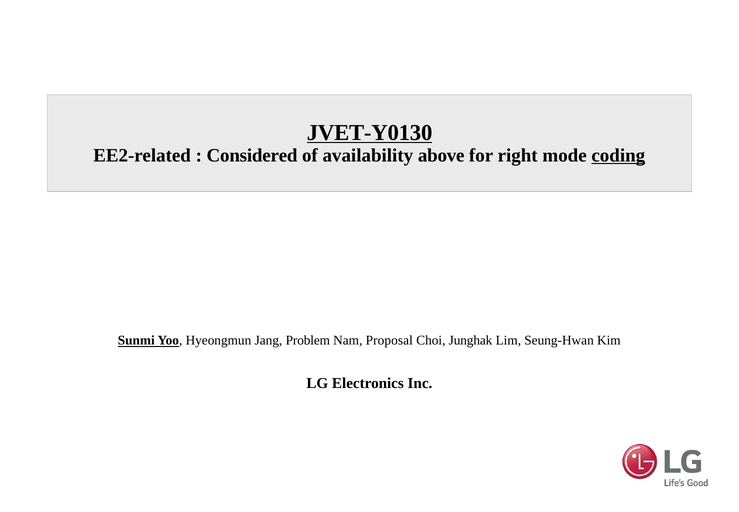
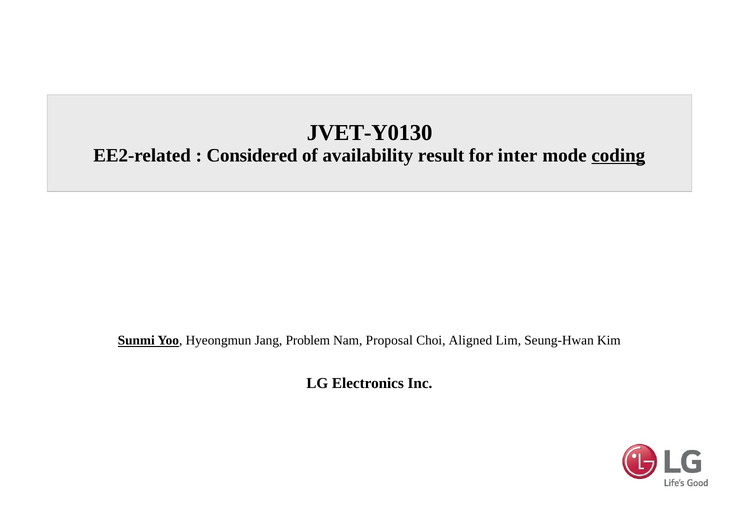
JVET-Y0130 underline: present -> none
above: above -> result
right: right -> inter
Junghak: Junghak -> Aligned
